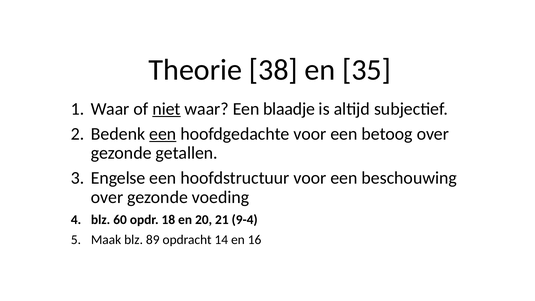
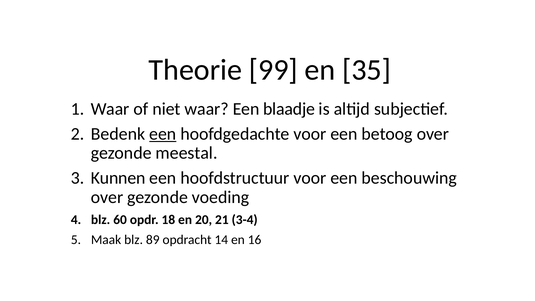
38: 38 -> 99
niet underline: present -> none
getallen: getallen -> meestal
Engelse: Engelse -> Kunnen
9-4: 9-4 -> 3-4
